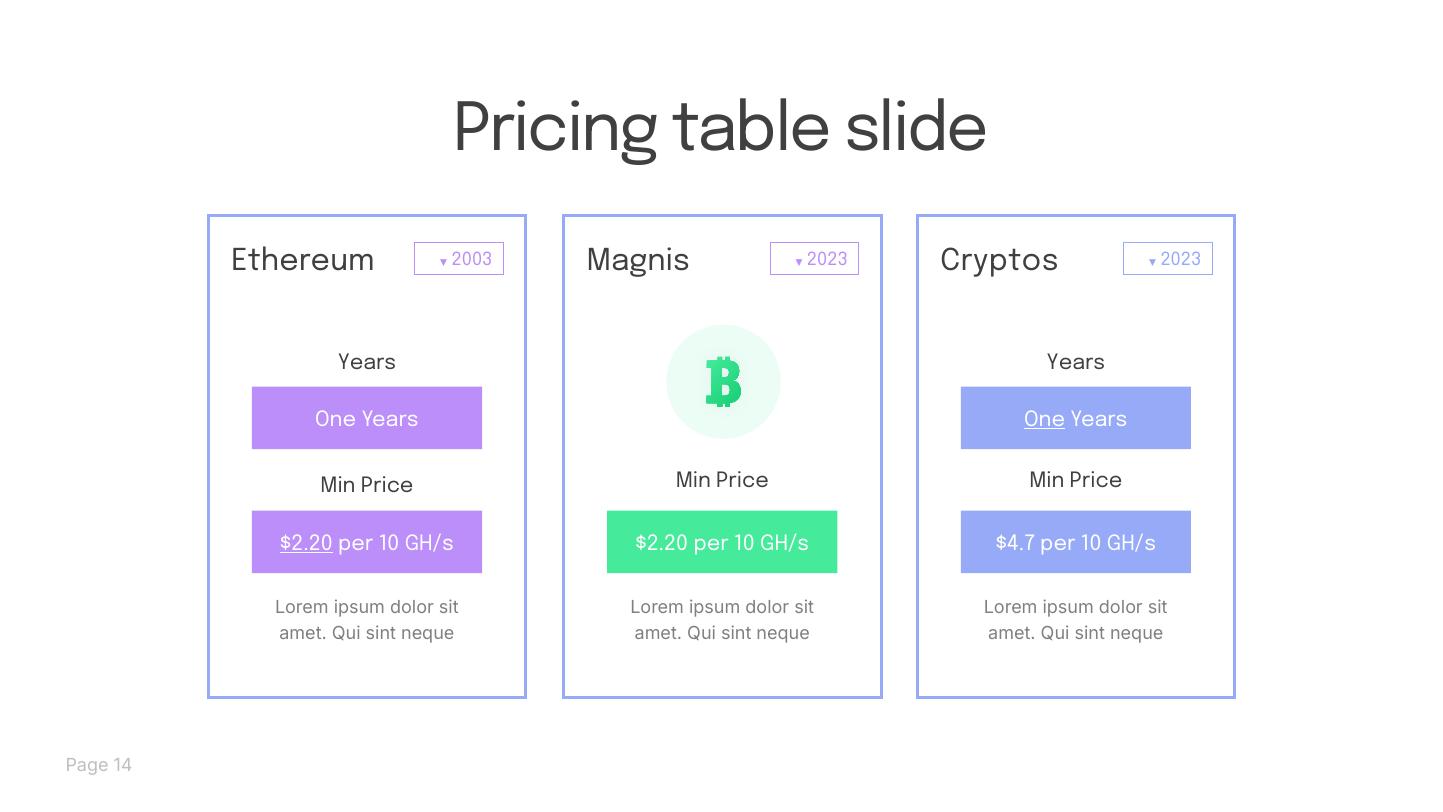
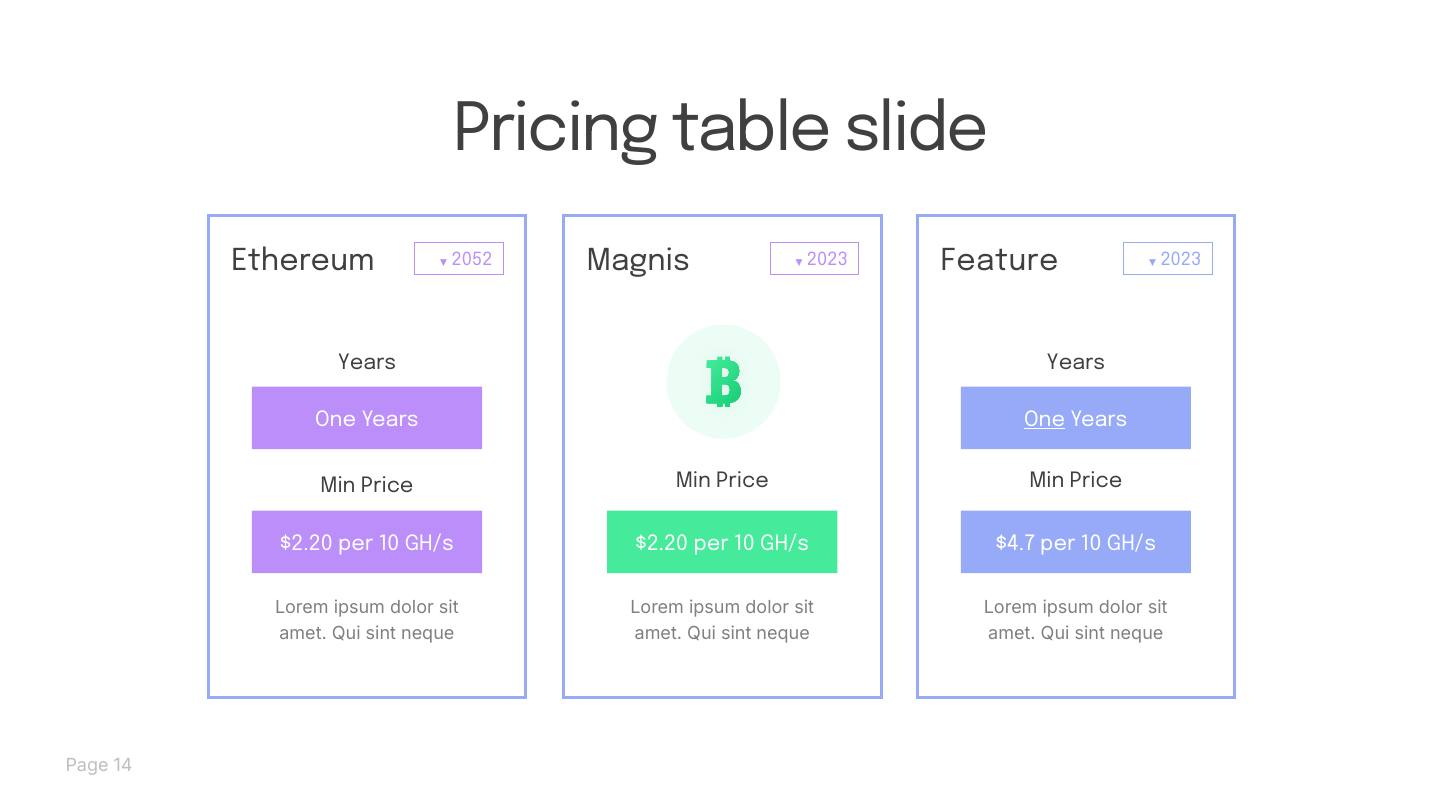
2003: 2003 -> 2052
Cryptos: Cryptos -> Feature
$2.20 at (306, 543) underline: present -> none
